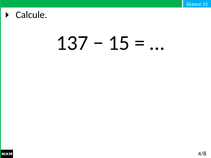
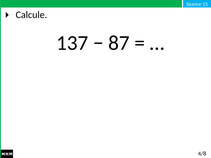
15 at (119, 43): 15 -> 87
